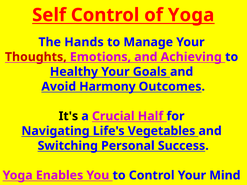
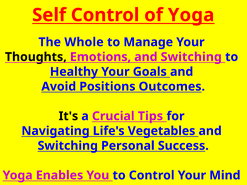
Hands: Hands -> Whole
Thoughts colour: red -> black
Emotions and Achieving: Achieving -> Switching
Harmony: Harmony -> Positions
Half: Half -> Tips
